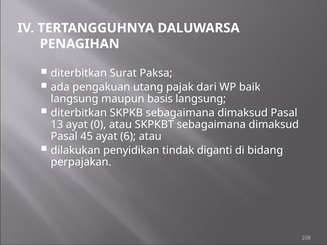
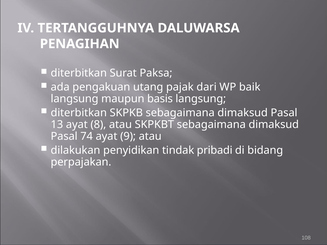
0: 0 -> 8
45: 45 -> 74
6: 6 -> 9
diganti: diganti -> pribadi
